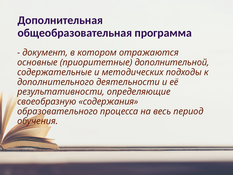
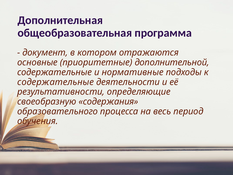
методических: методических -> нормативные
дополнительного at (56, 82): дополнительного -> содержательные
